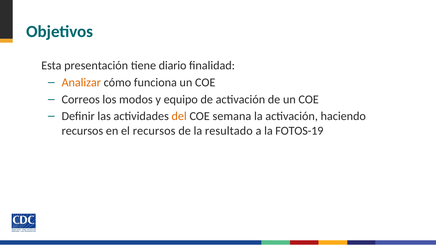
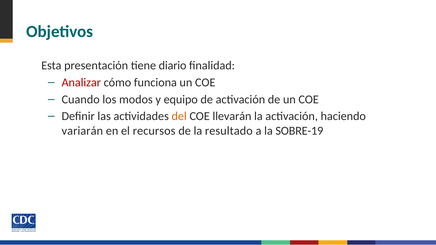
Analizar colour: orange -> red
Correos: Correos -> Cuando
semana: semana -> llevarán
recursos at (82, 131): recursos -> variarán
FOTOS-19: FOTOS-19 -> SOBRE-19
